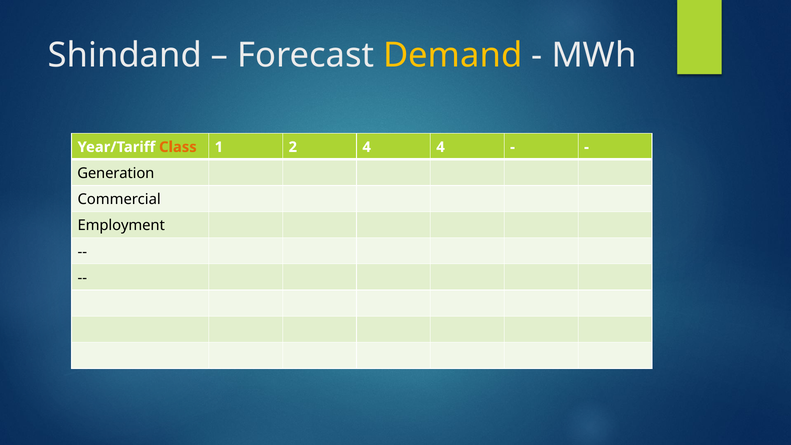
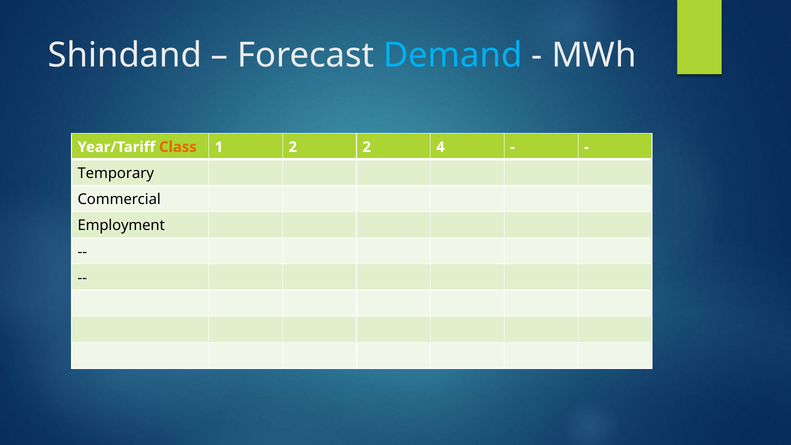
Demand colour: yellow -> light blue
2 4: 4 -> 2
Generation: Generation -> Temporary
